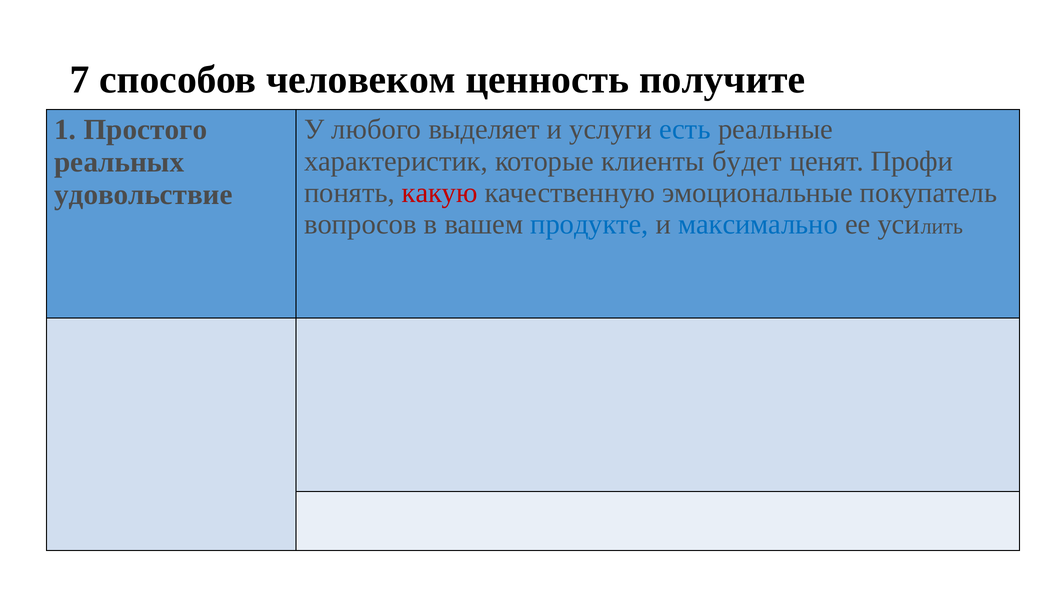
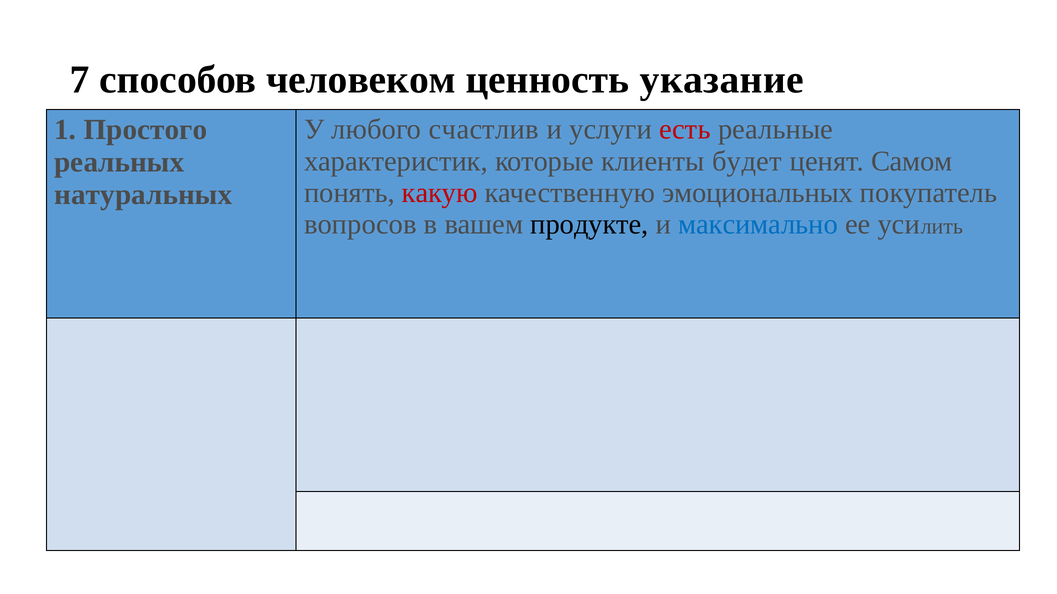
получите: получите -> указание
выделяет: выделяет -> счастлив
есть colour: blue -> red
Профи: Профи -> Самом
эмоциональные: эмоциональные -> эмоциональных
удовольствие: удовольствие -> натуральных
продукте colour: blue -> black
